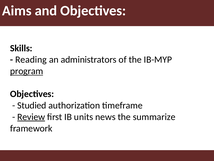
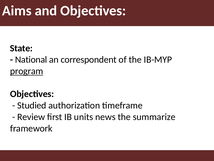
Skills: Skills -> State
Reading: Reading -> National
administrators: administrators -> correspondent
Review underline: present -> none
